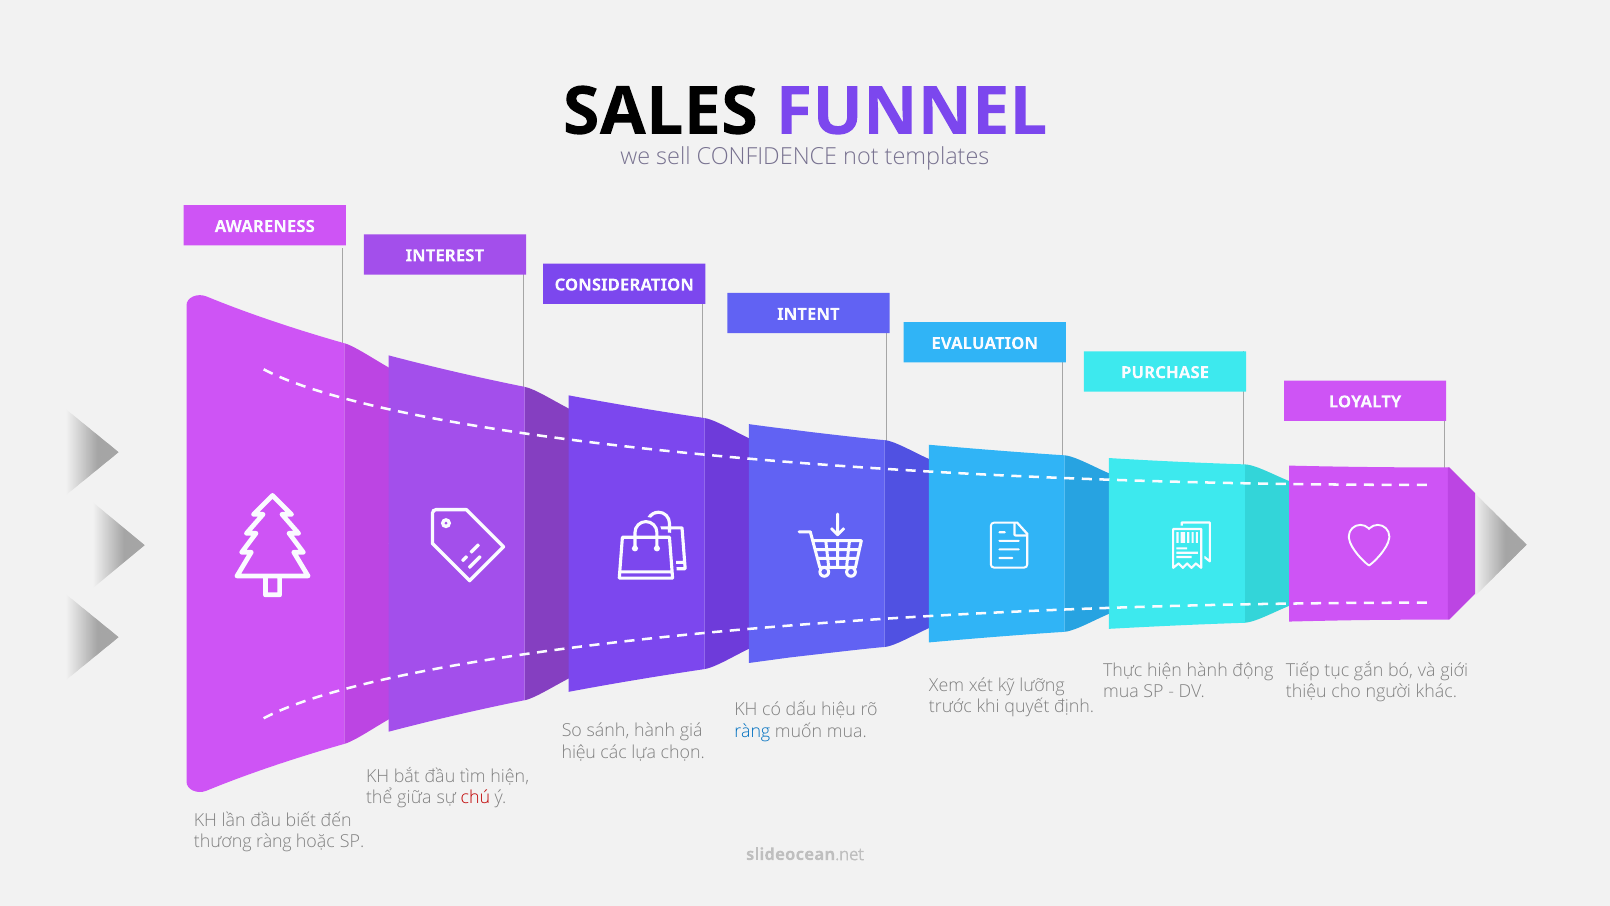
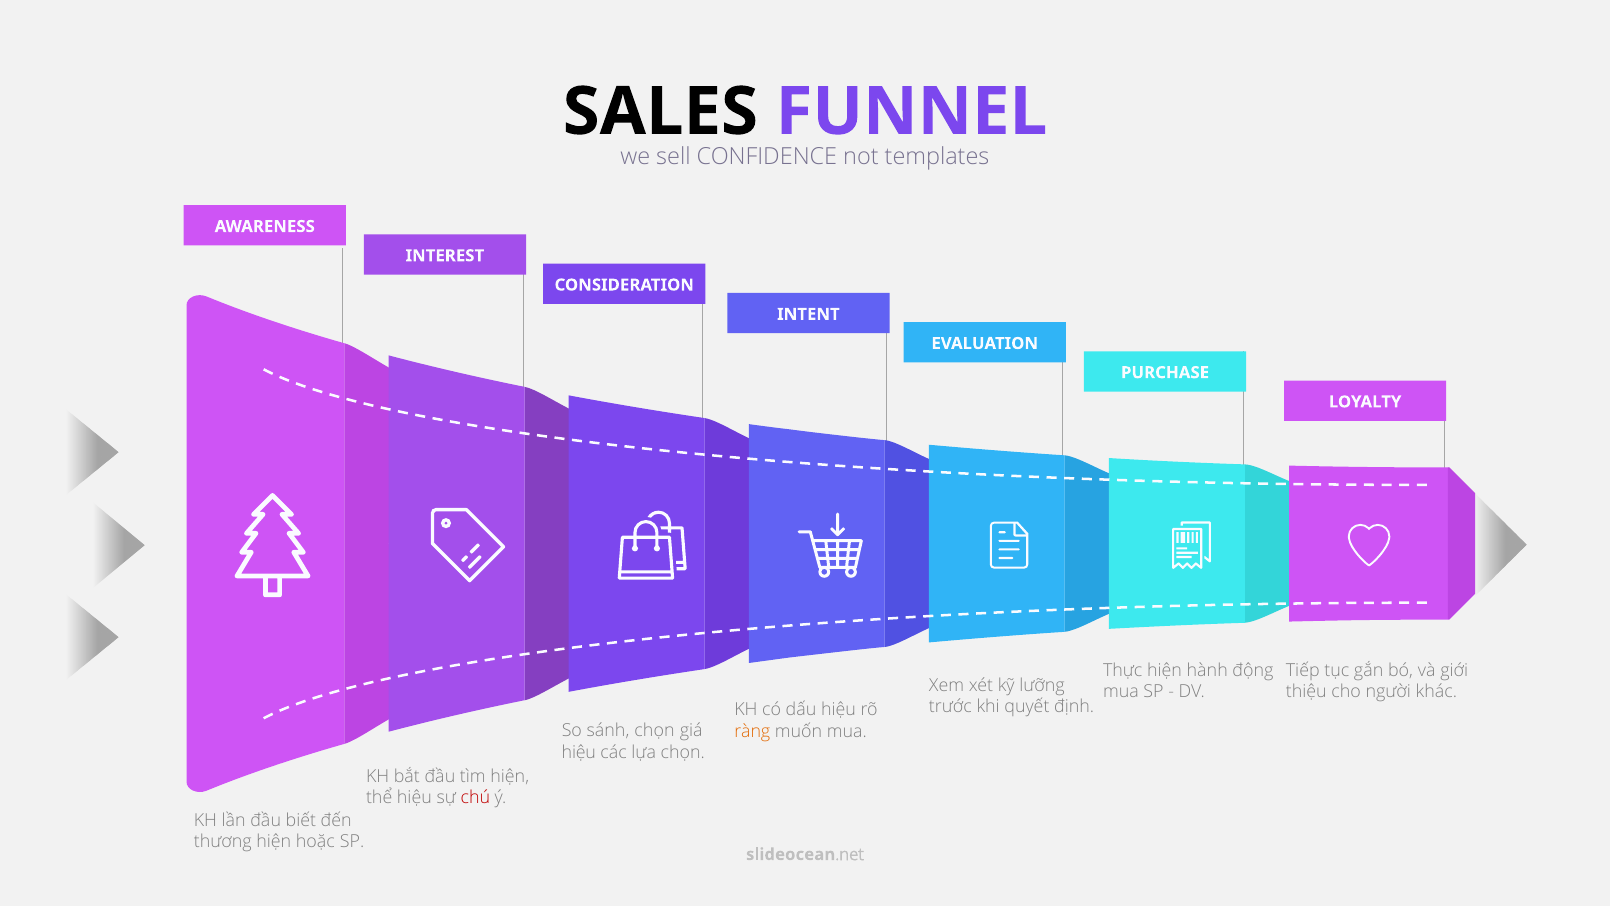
sánh hành: hành -> chọn
ràng at (752, 731) colour: blue -> orange
thể giữa: giữa -> hiệu
thương ràng: ràng -> hiện
